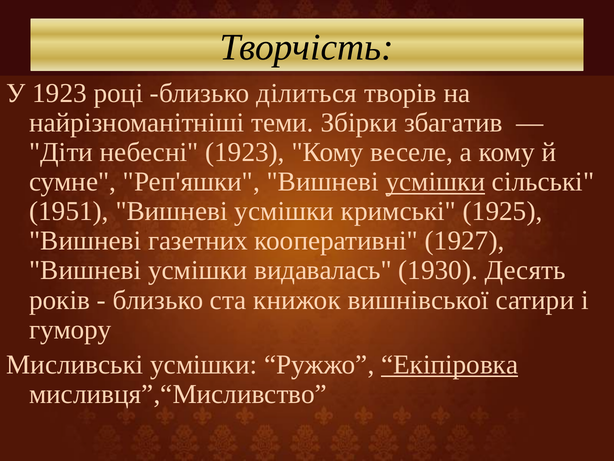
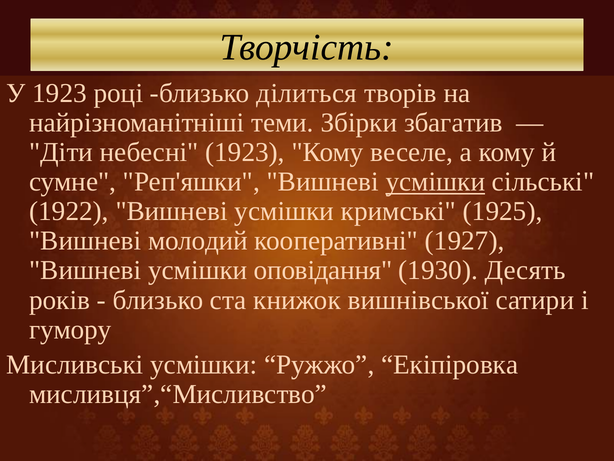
1951: 1951 -> 1922
газетних: газетних -> молодий
видавалась: видавалась -> оповiдання
Екіпіровка underline: present -> none
